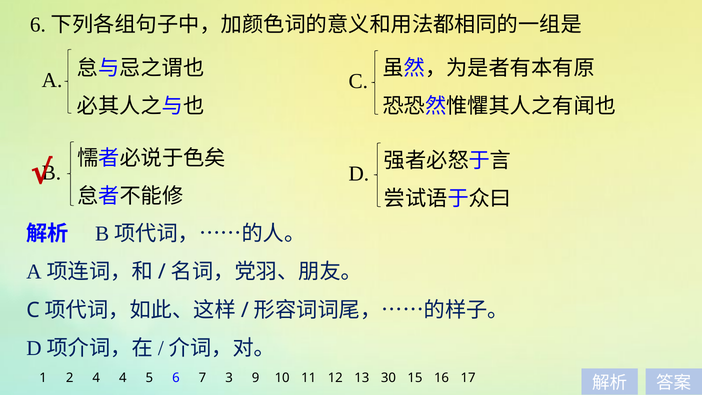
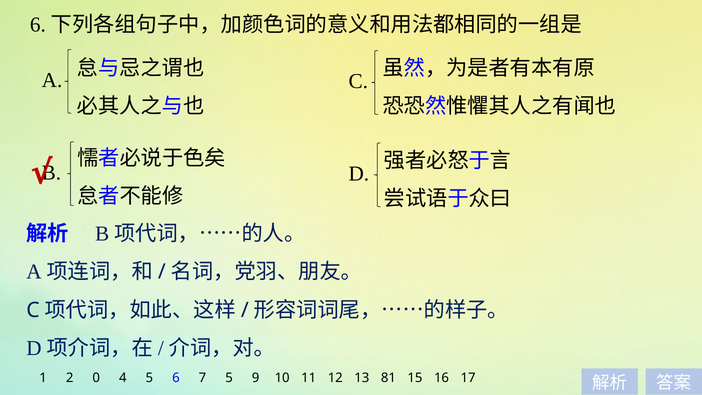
2 4: 4 -> 0
7 3: 3 -> 5
30: 30 -> 81
